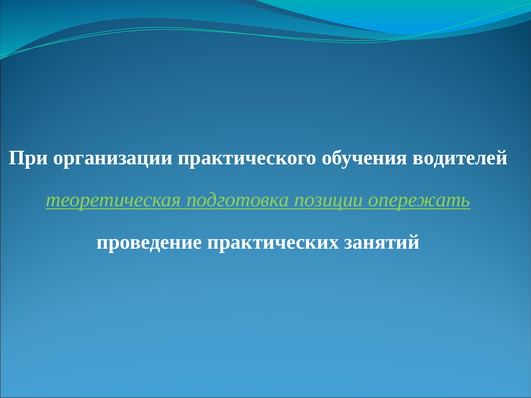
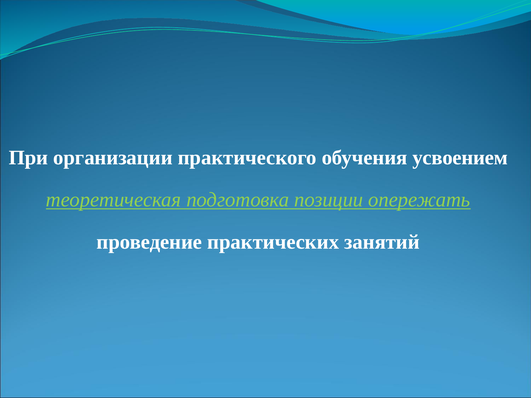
водителей: водителей -> усвоением
